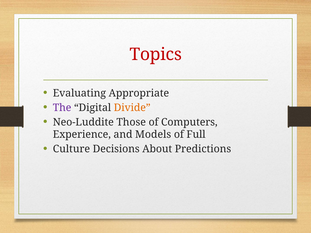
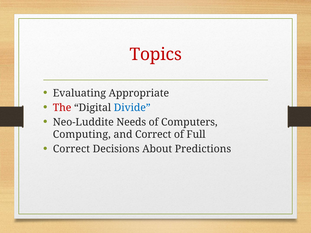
The colour: purple -> red
Divide colour: orange -> blue
Those: Those -> Needs
Experience: Experience -> Computing
and Models: Models -> Correct
Culture at (71, 149): Culture -> Correct
